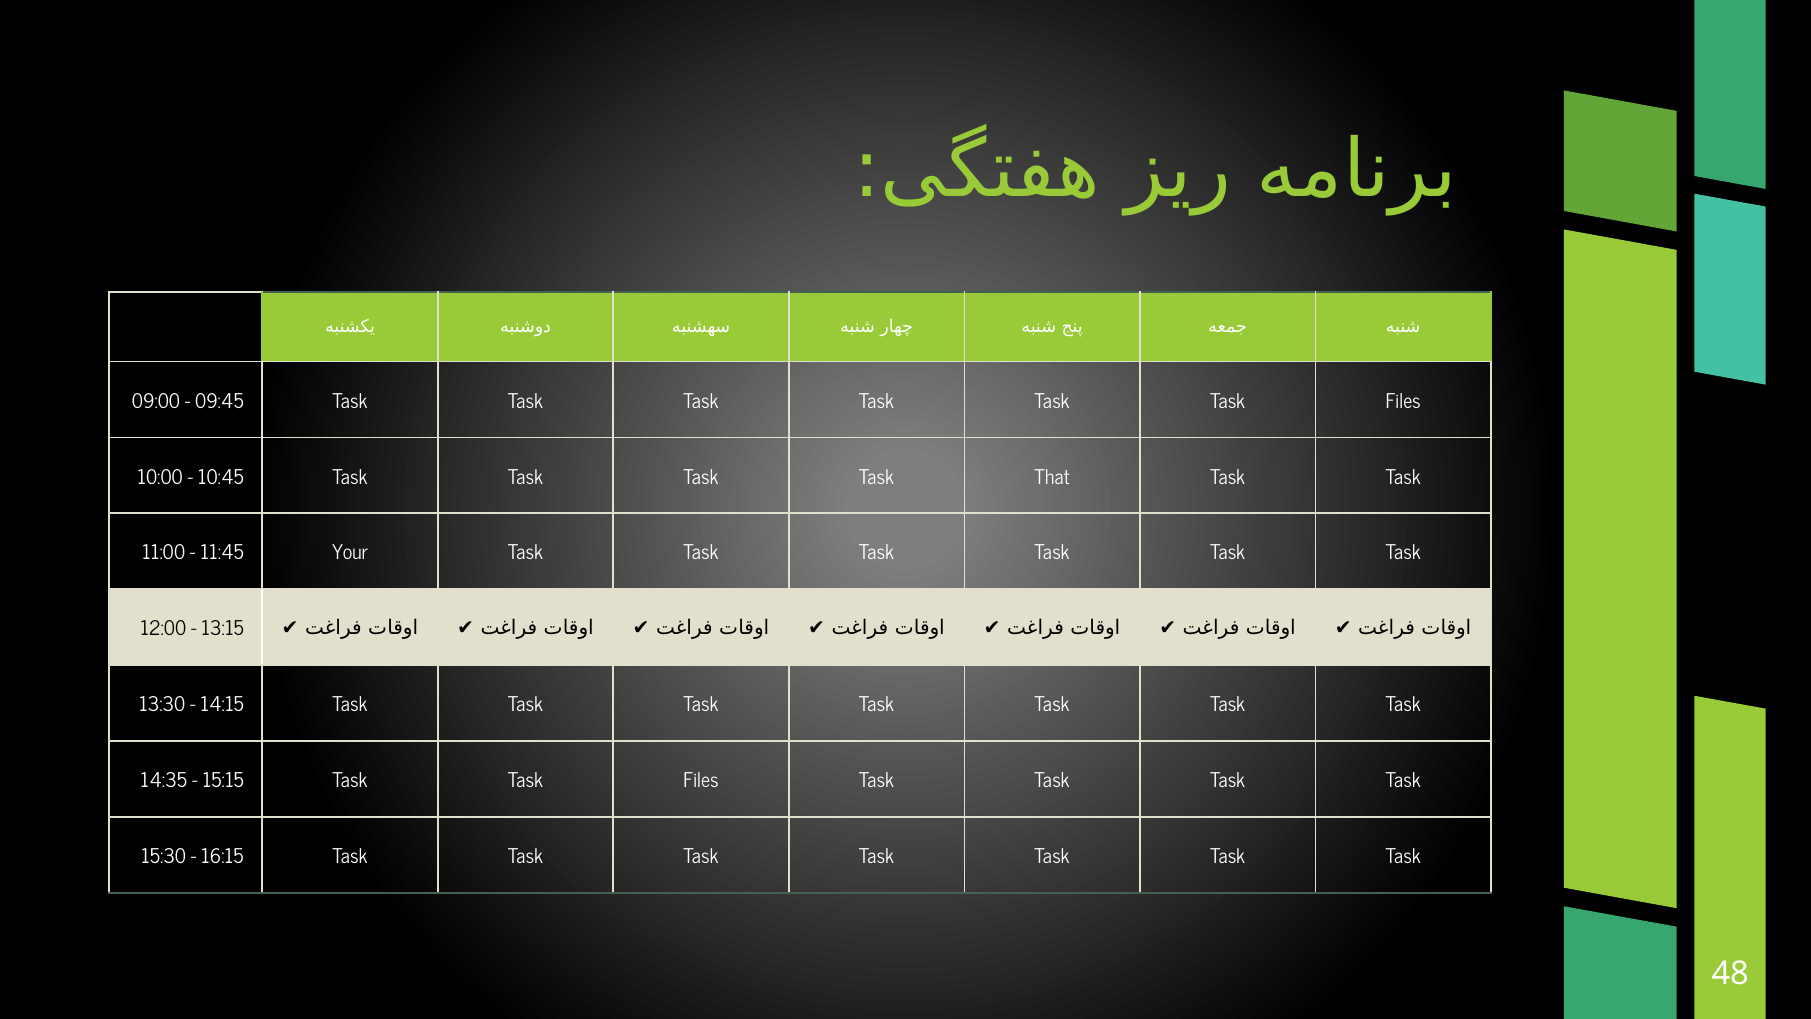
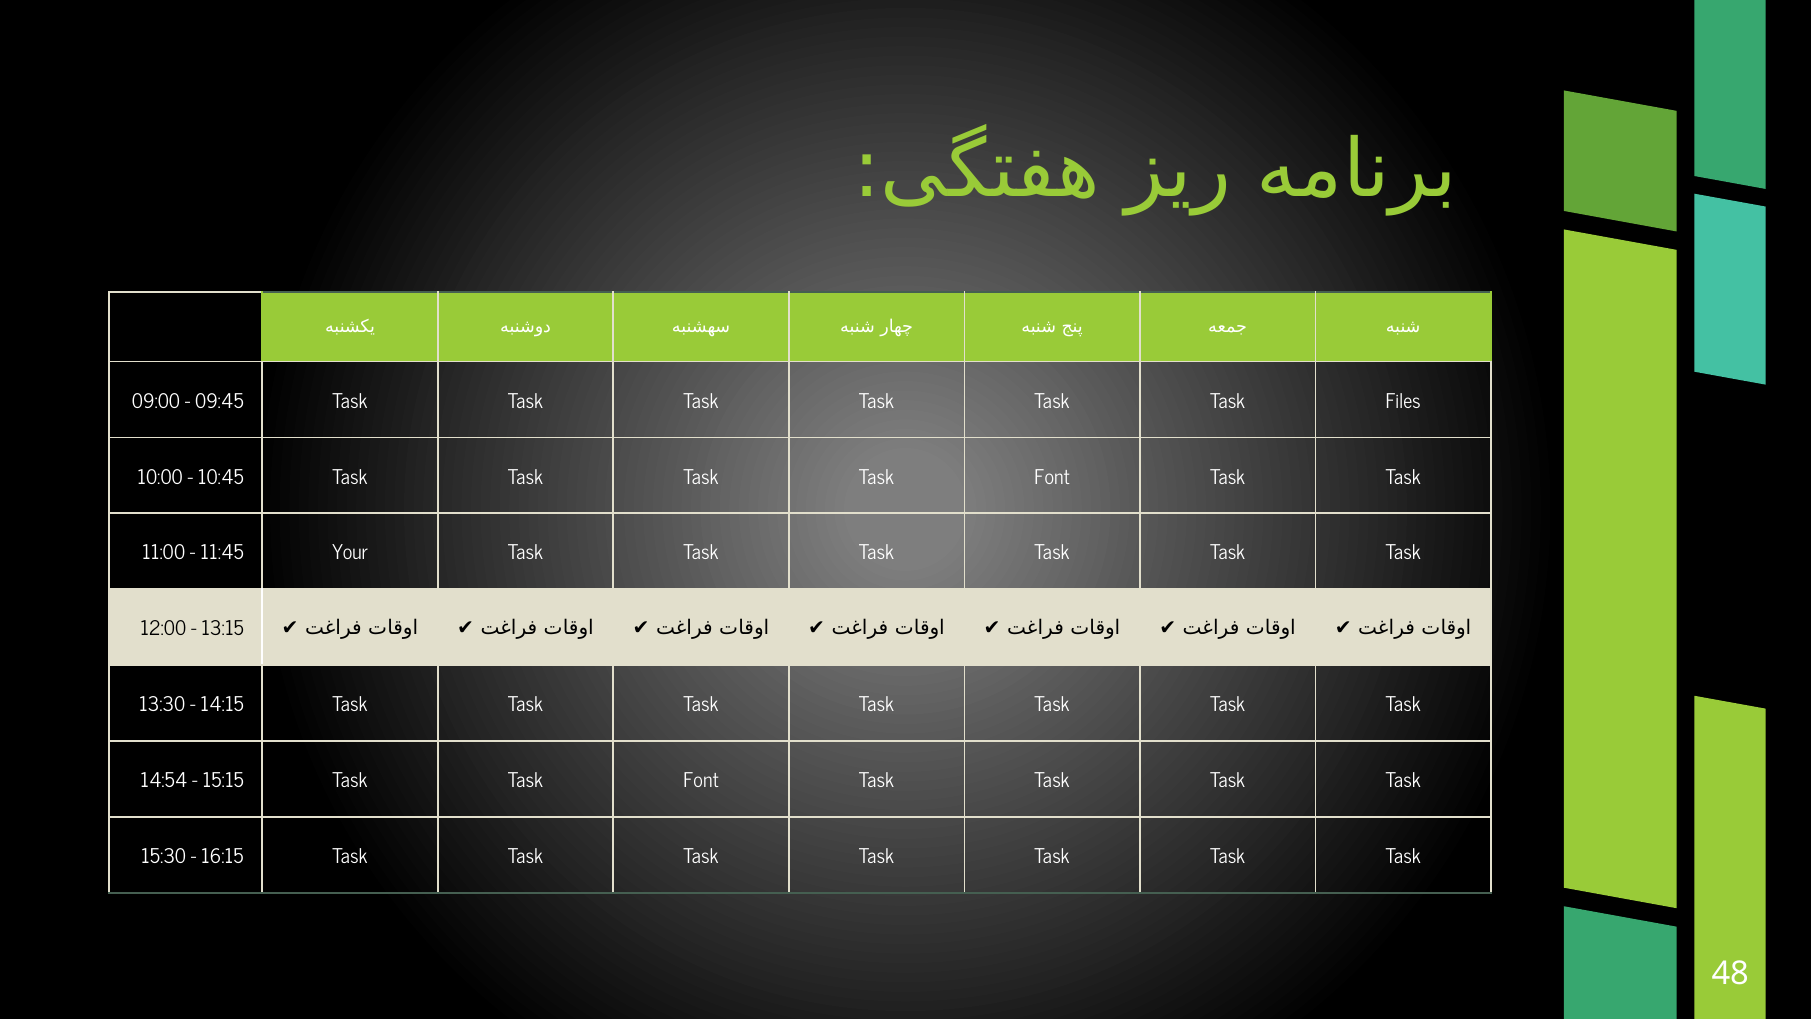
Task Task Task That: That -> Font
14:35: 14:35 -> 14:54
15:15 Task Task Files: Files -> Font
